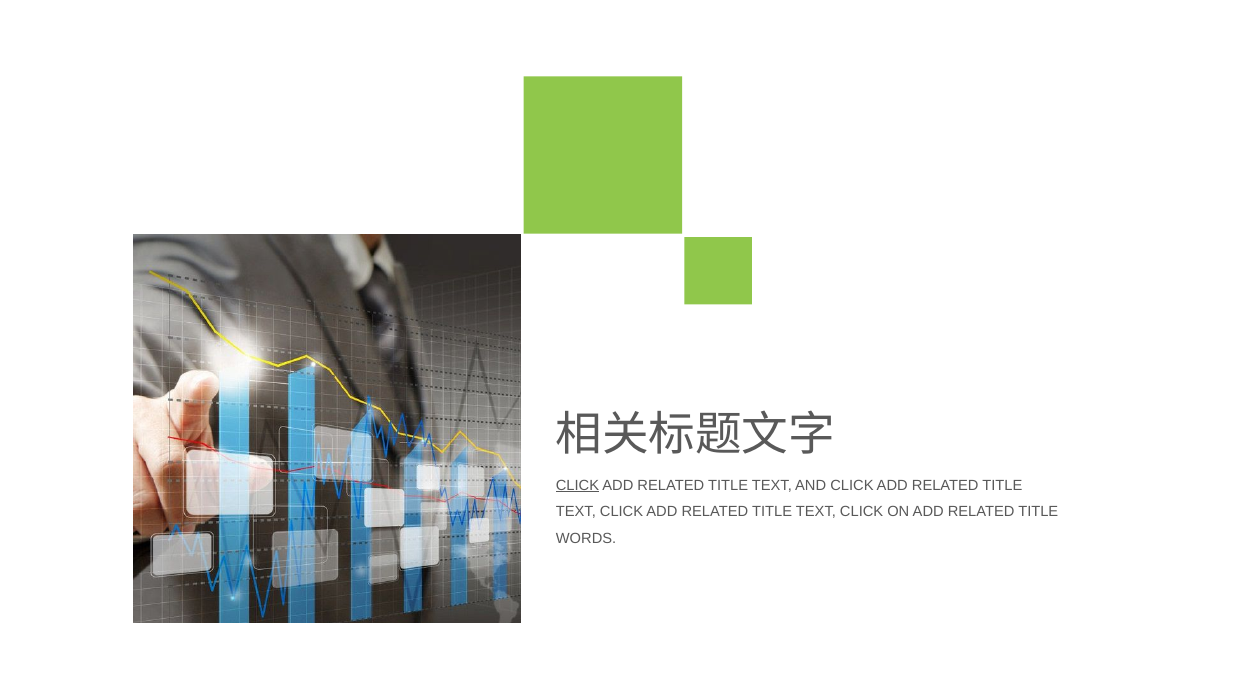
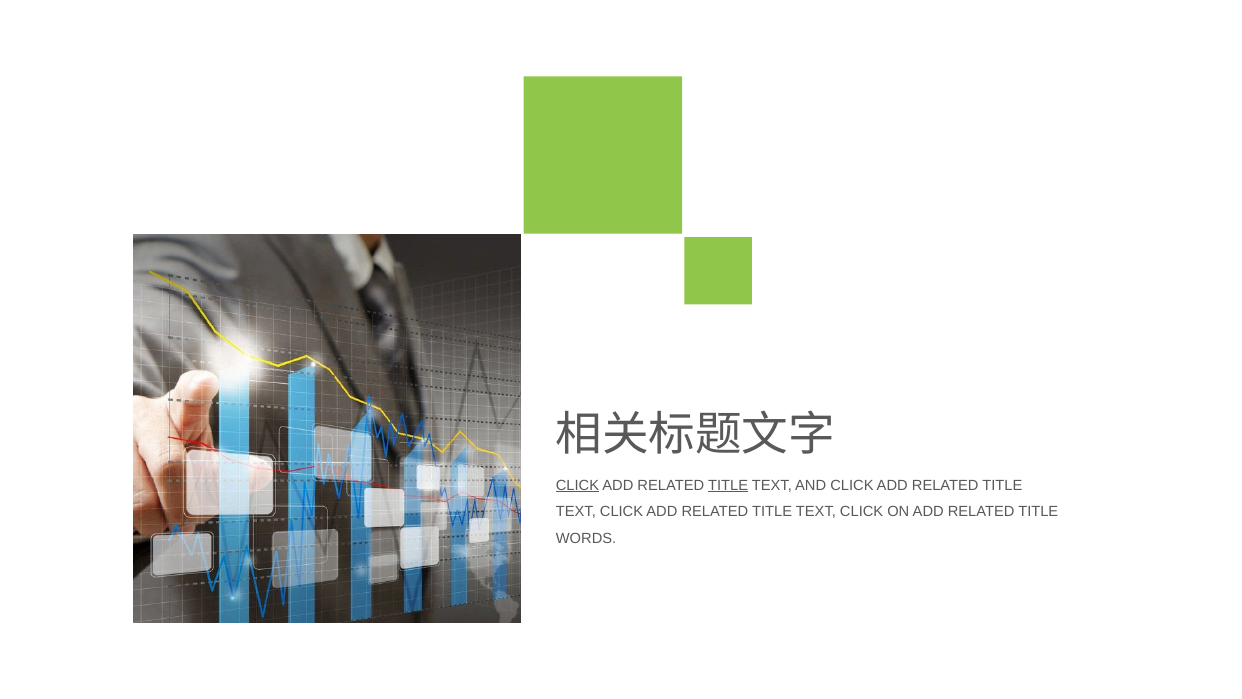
TITLE at (728, 485) underline: none -> present
